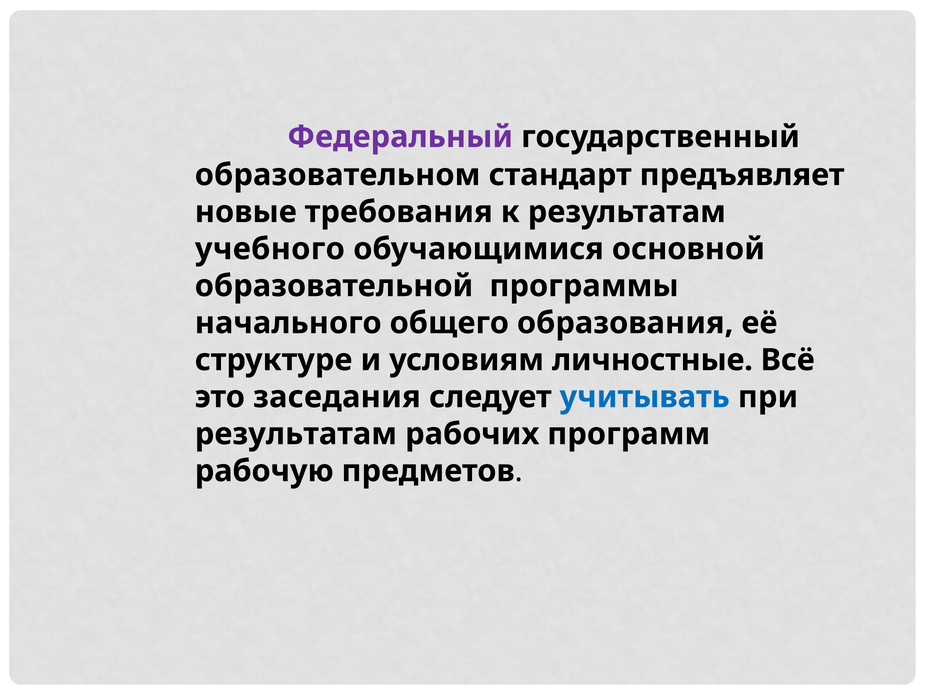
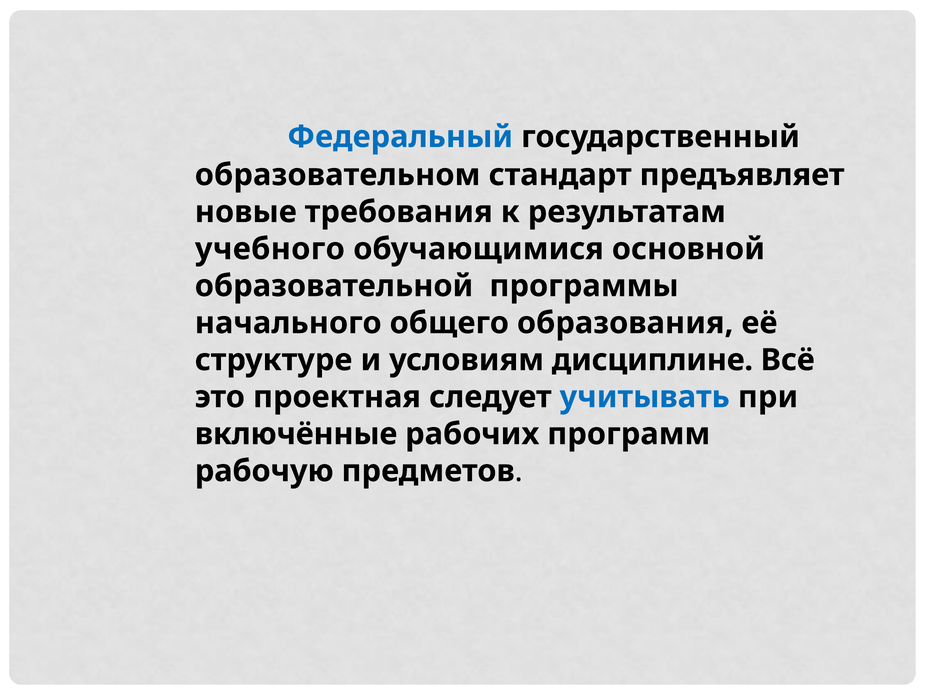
Федеральный colour: purple -> blue
личностные: личностные -> дисциплине
заседания: заседания -> проектная
результатам at (296, 434): результатам -> включённые
